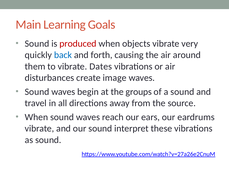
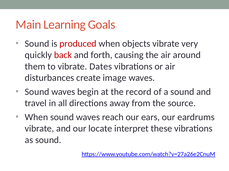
back colour: blue -> red
groups: groups -> record
our sound: sound -> locate
